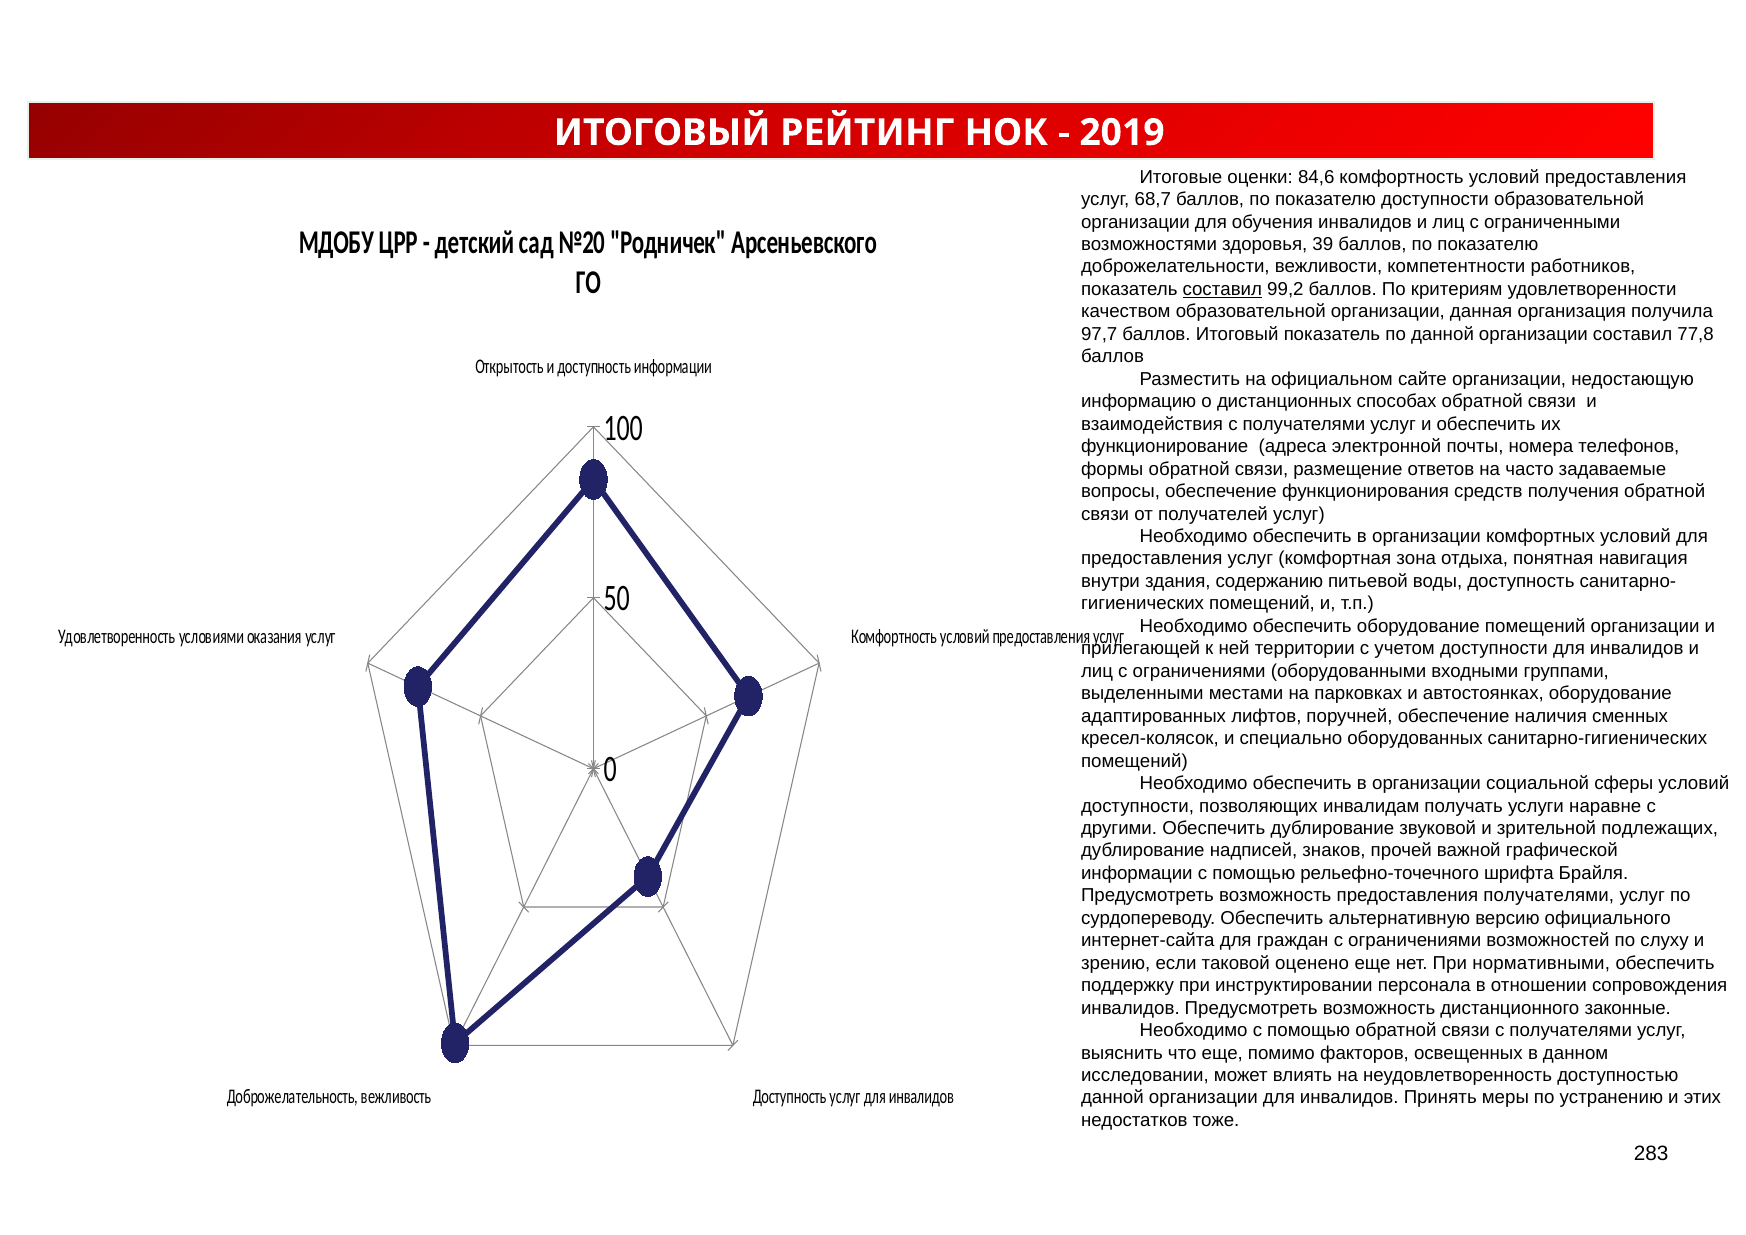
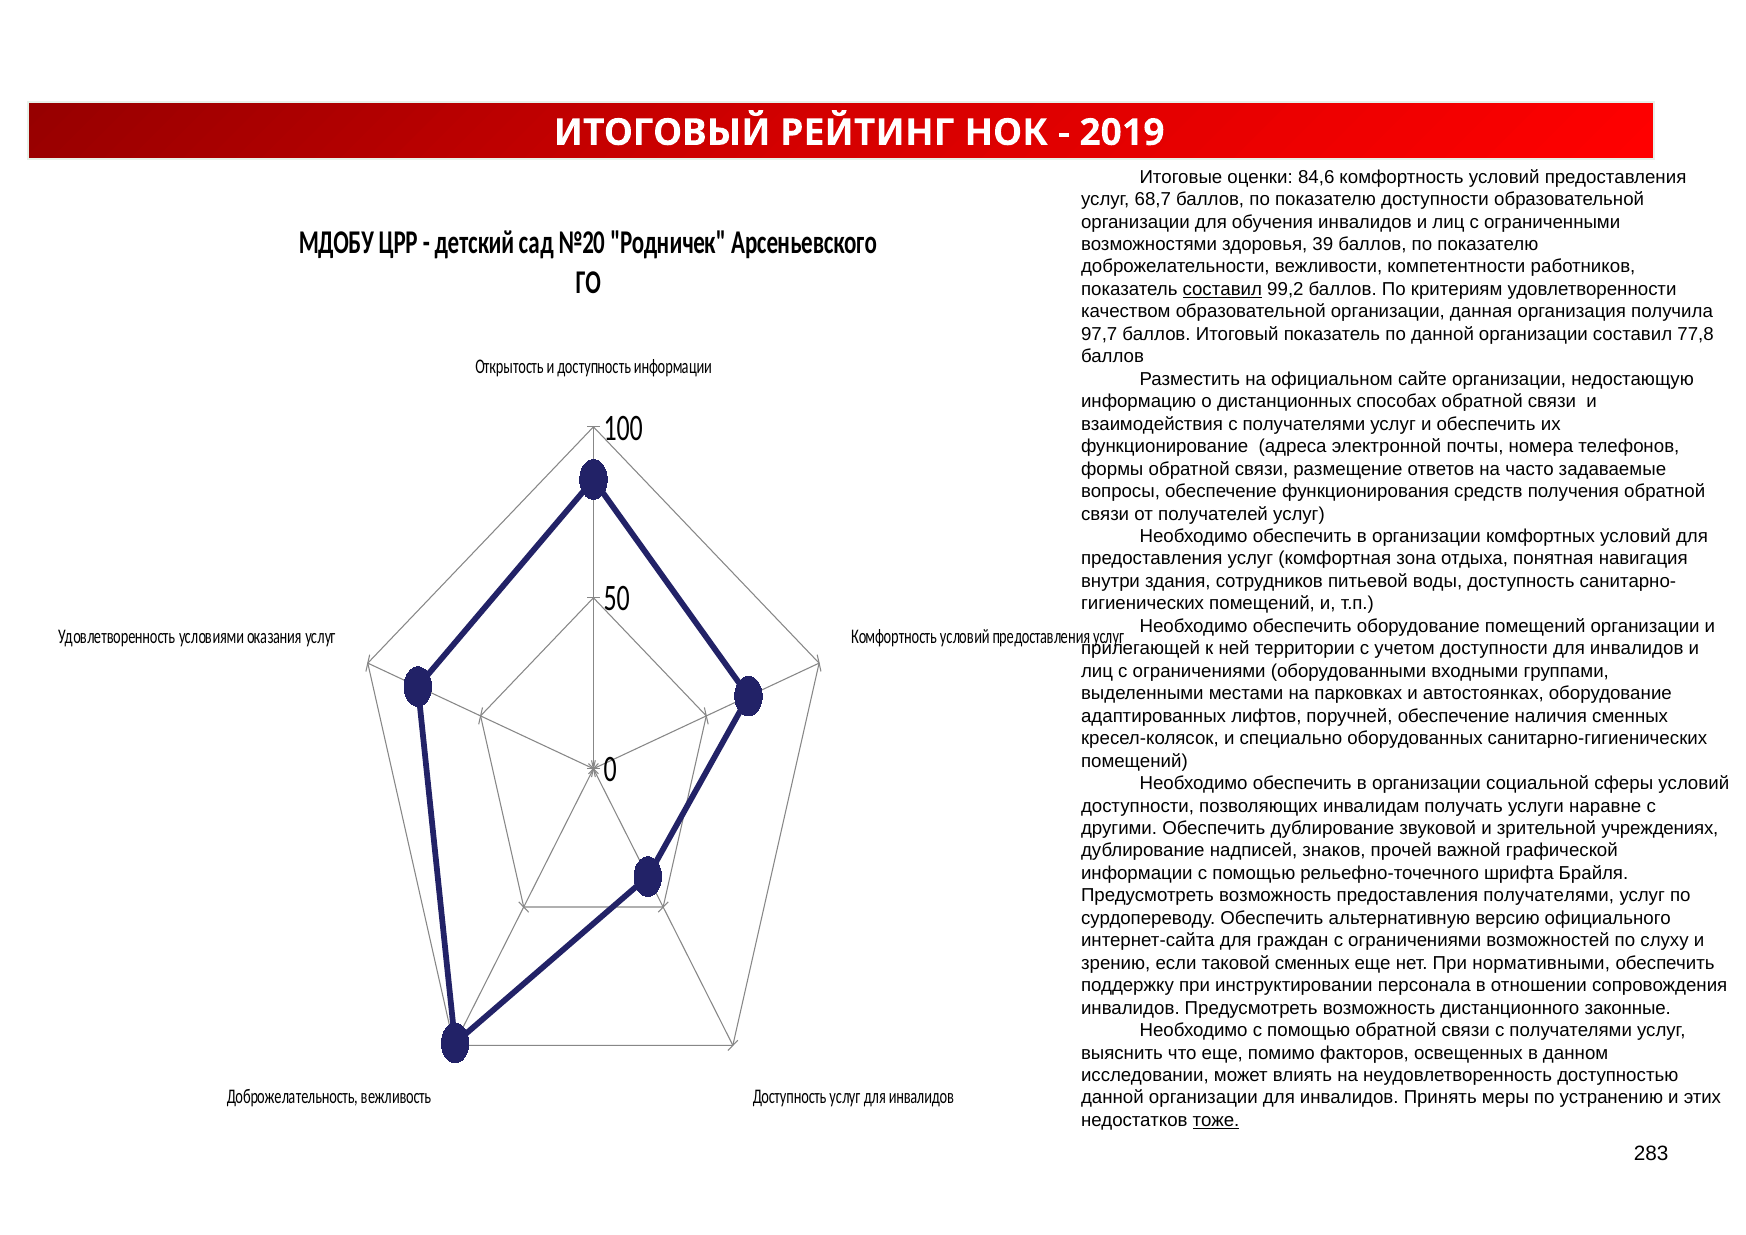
содержанию: содержанию -> сотрудников
подлежащих: подлежащих -> учреждениях
таковой оценено: оценено -> сменных
тоже underline: none -> present
